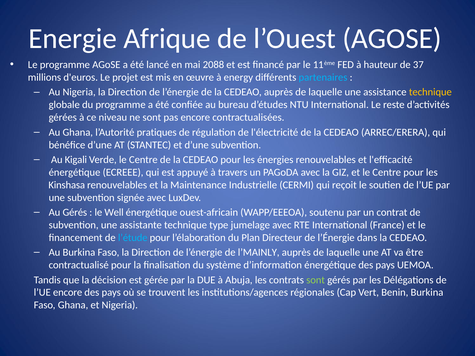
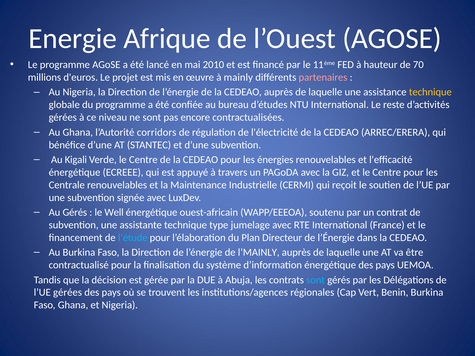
2088: 2088 -> 2010
37: 37 -> 70
energy: energy -> mainly
partenaires colour: light blue -> pink
pratiques: pratiques -> corridors
Kinshasa: Kinshasa -> Centrale
sont at (316, 280) colour: light green -> light blue
l’UE encore: encore -> gérées
